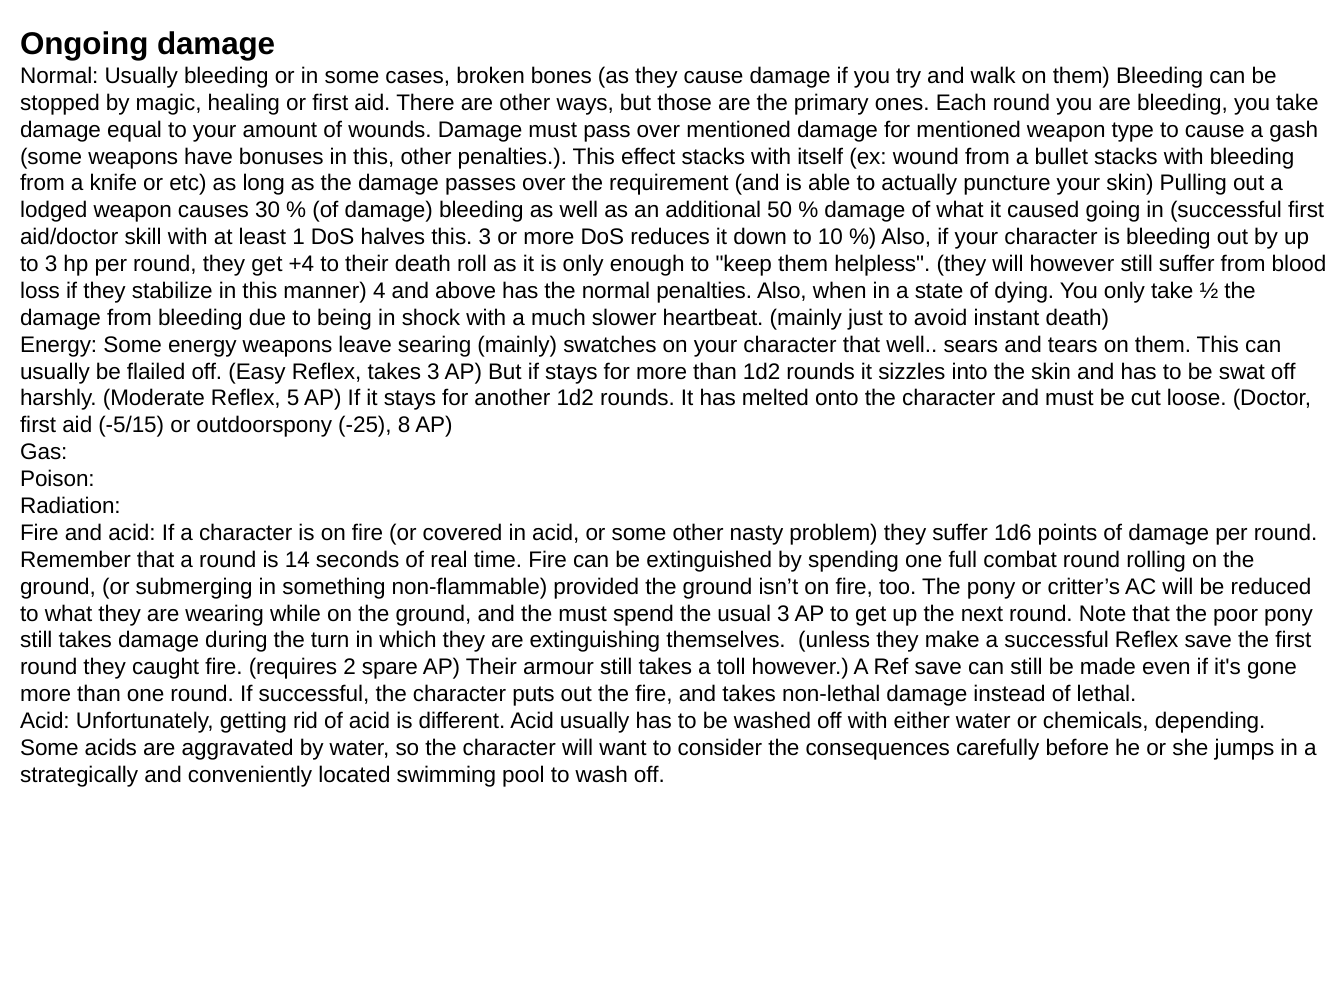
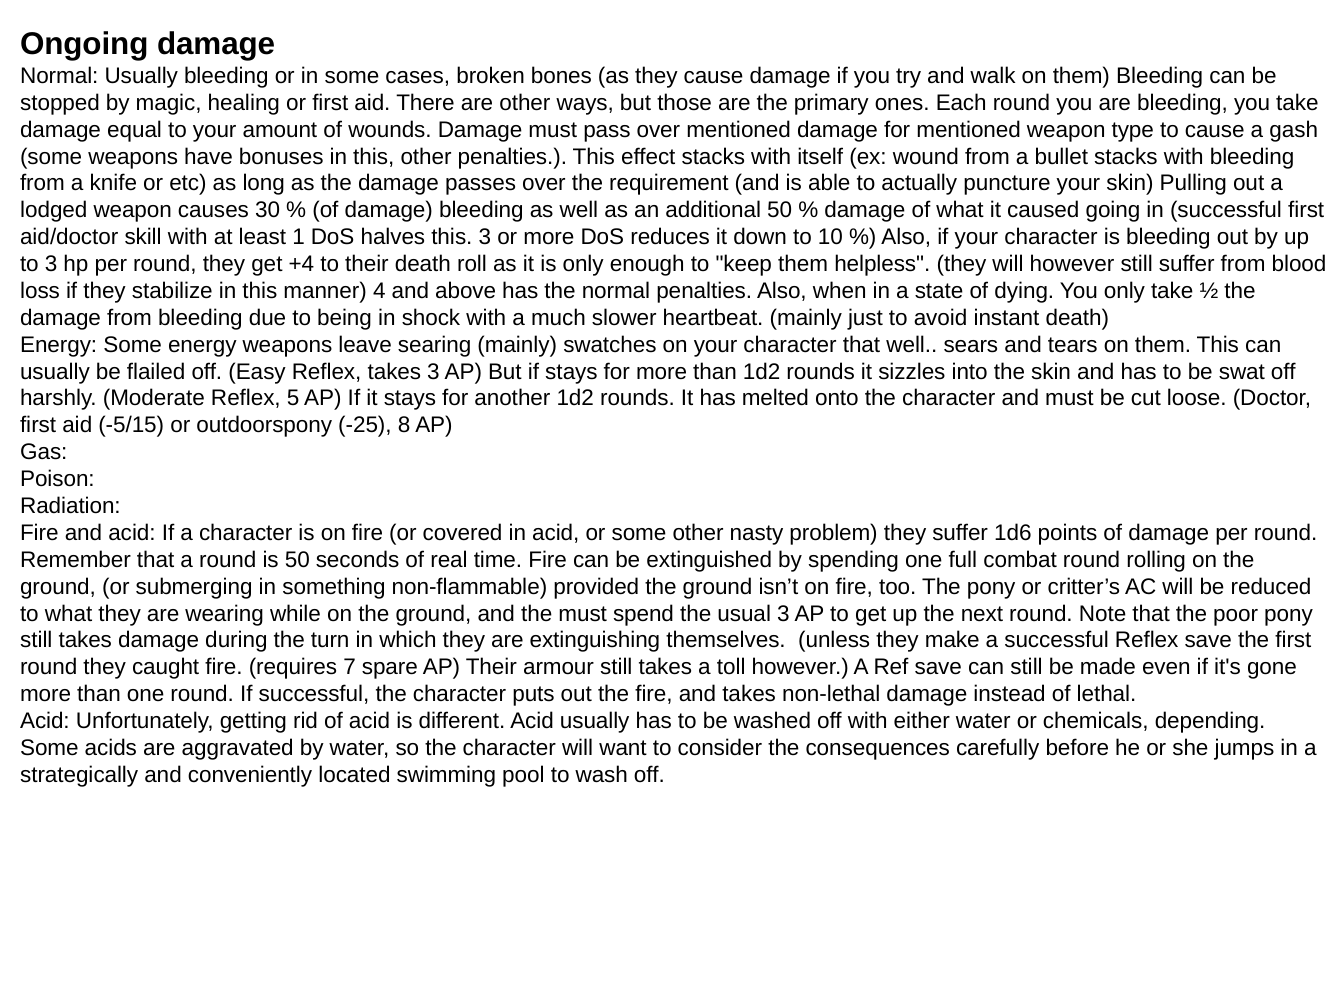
is 14: 14 -> 50
2: 2 -> 7
